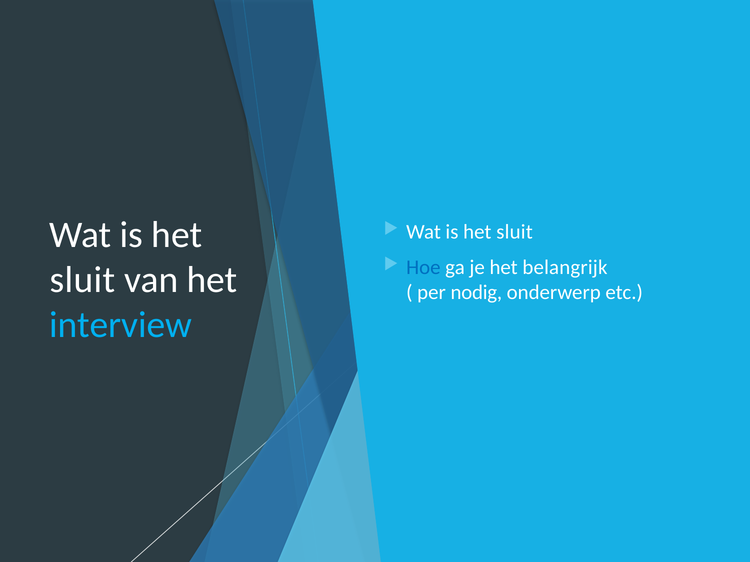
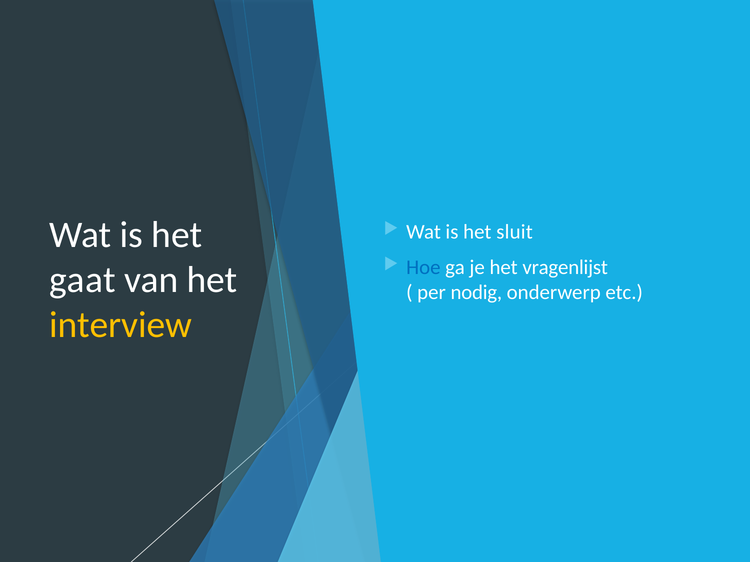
belangrijk: belangrijk -> vragenlijst
sluit at (82, 280): sluit -> gaat
interview colour: light blue -> yellow
